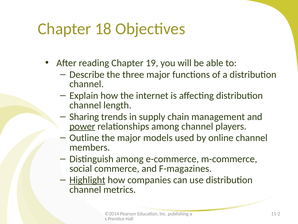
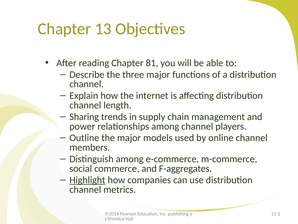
18: 18 -> 13
19: 19 -> 81
power underline: present -> none
F-magazines: F-magazines -> F-aggregates
